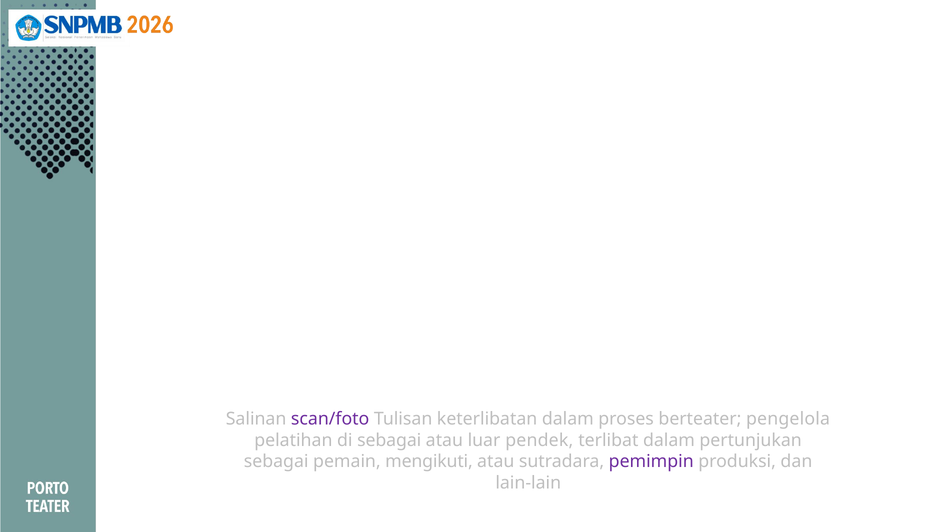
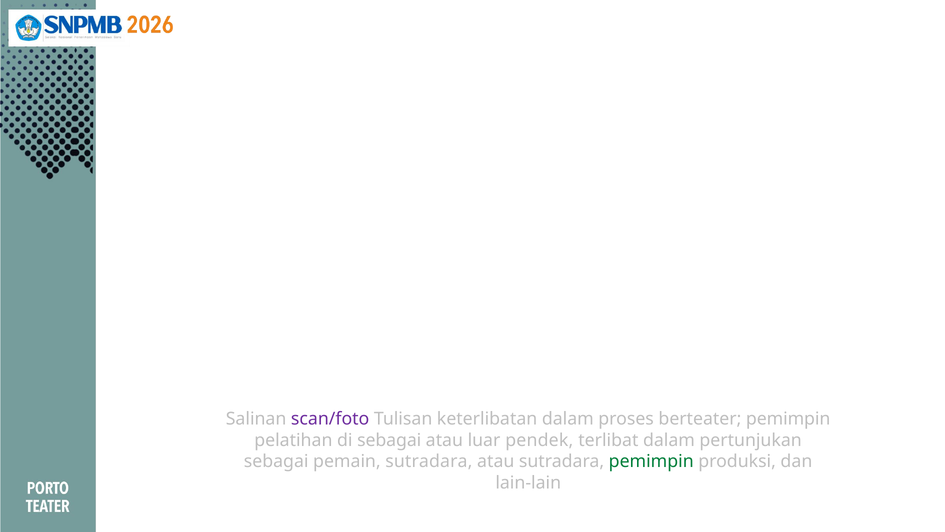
berteater pengelola: pengelola -> pemimpin
pemain mengikuti: mengikuti -> sutradara
pemimpin at (651, 461) colour: purple -> green
